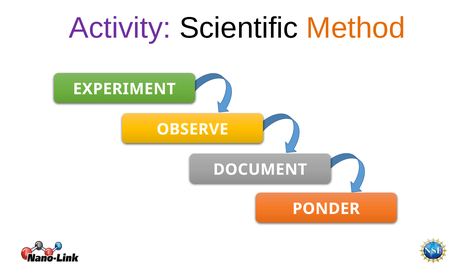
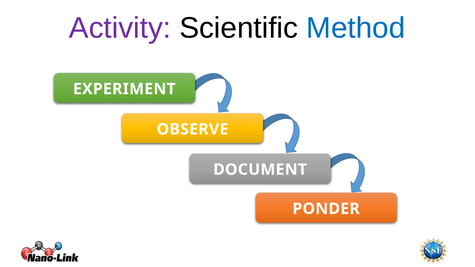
Method colour: orange -> blue
